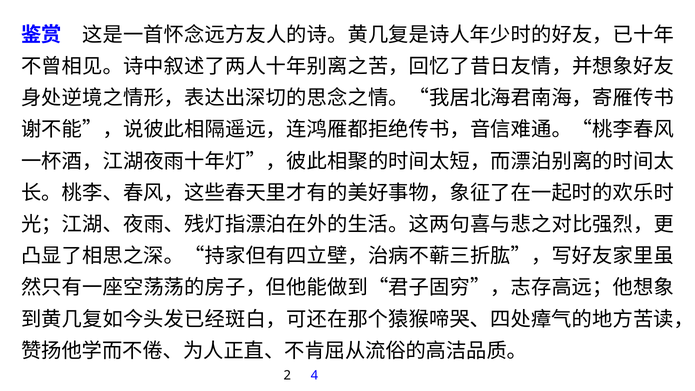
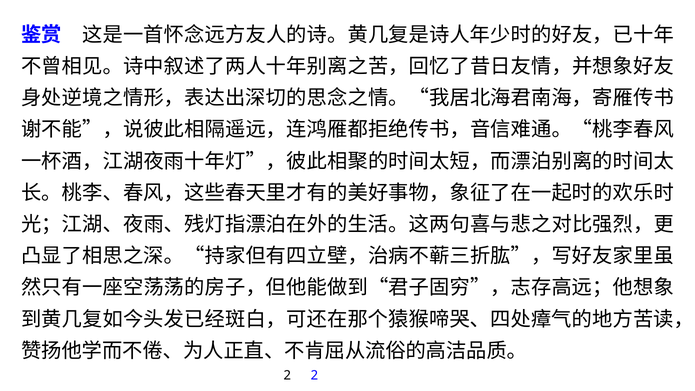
2 4: 4 -> 2
